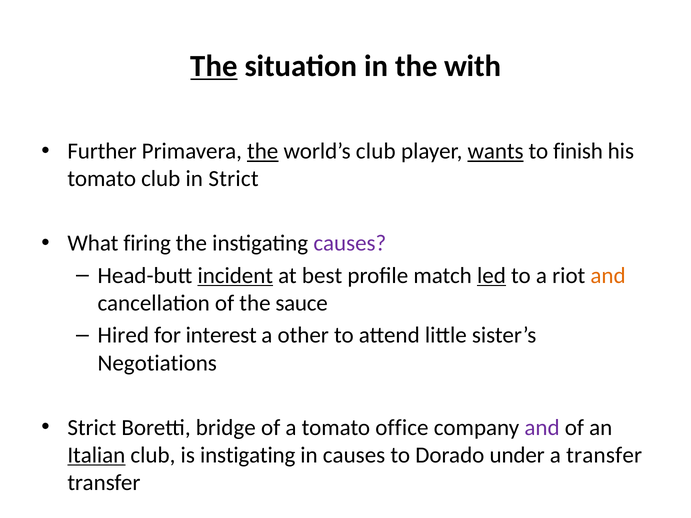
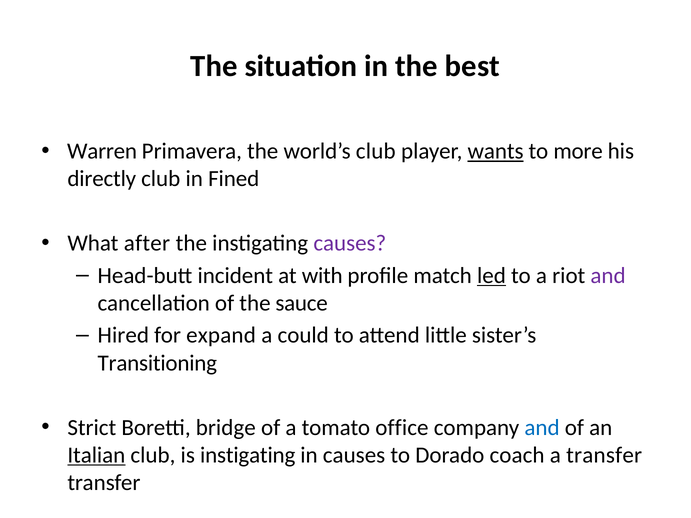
The at (214, 66) underline: present -> none
with: with -> best
Further: Further -> Warren
the at (263, 151) underline: present -> none
finish: finish -> more
tomato at (102, 179): tomato -> directly
in Strict: Strict -> Fined
firing: firing -> after
incident underline: present -> none
best: best -> with
and at (608, 276) colour: orange -> purple
interest: interest -> expand
other: other -> could
Negotiations: Negotiations -> Transitioning
and at (542, 428) colour: purple -> blue
under: under -> coach
